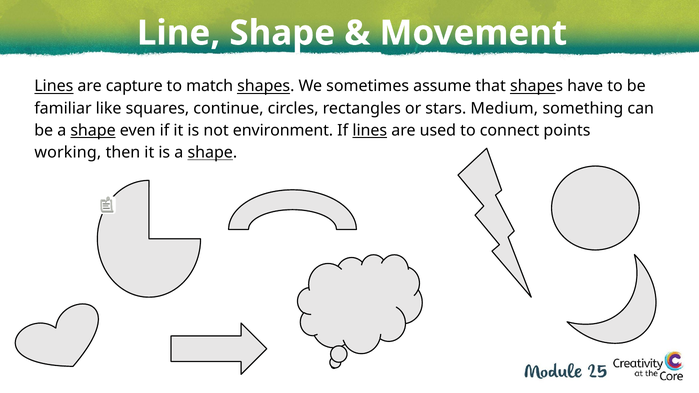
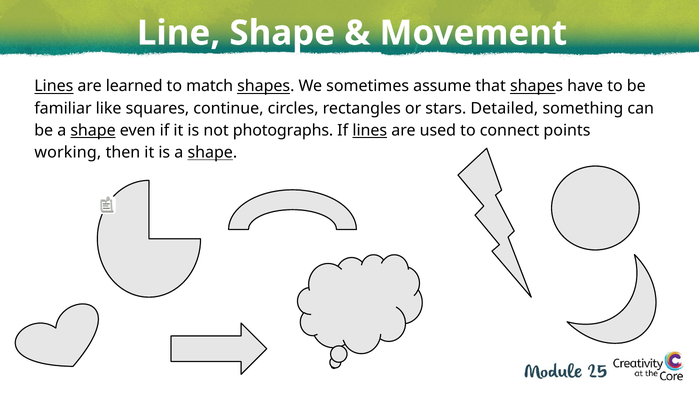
capture: capture -> learned
Medium: Medium -> Detailed
environment: environment -> photographs
